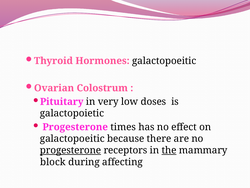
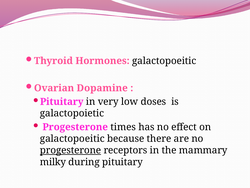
Colostrum: Colostrum -> Dopamine
the underline: present -> none
block: block -> milky
during affecting: affecting -> pituitary
